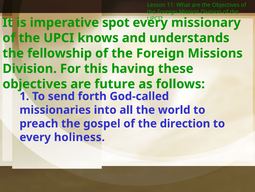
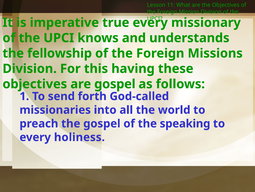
spot: spot -> true
are future: future -> gospel
direction: direction -> speaking
